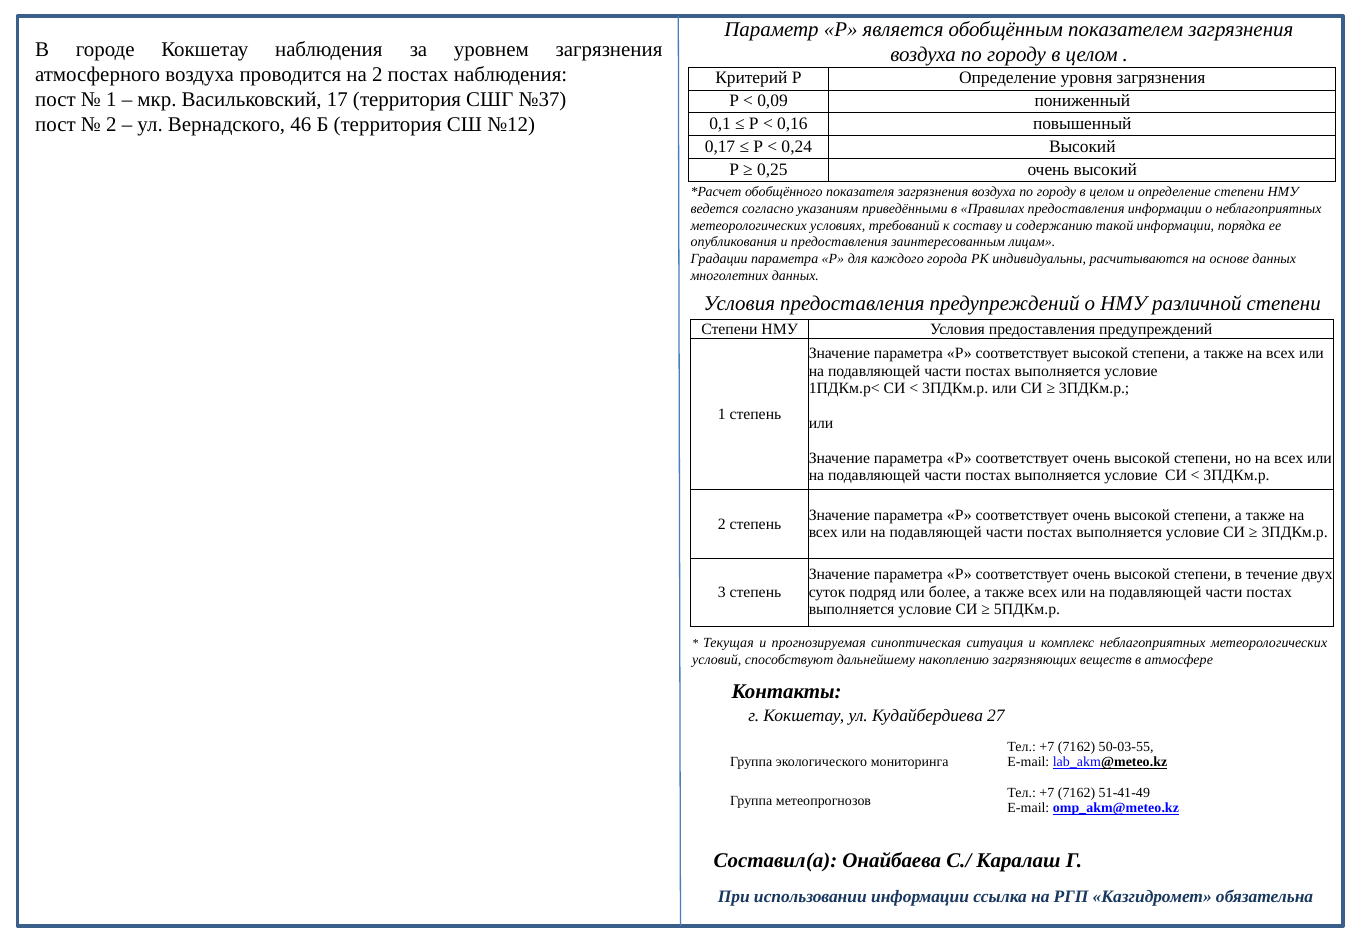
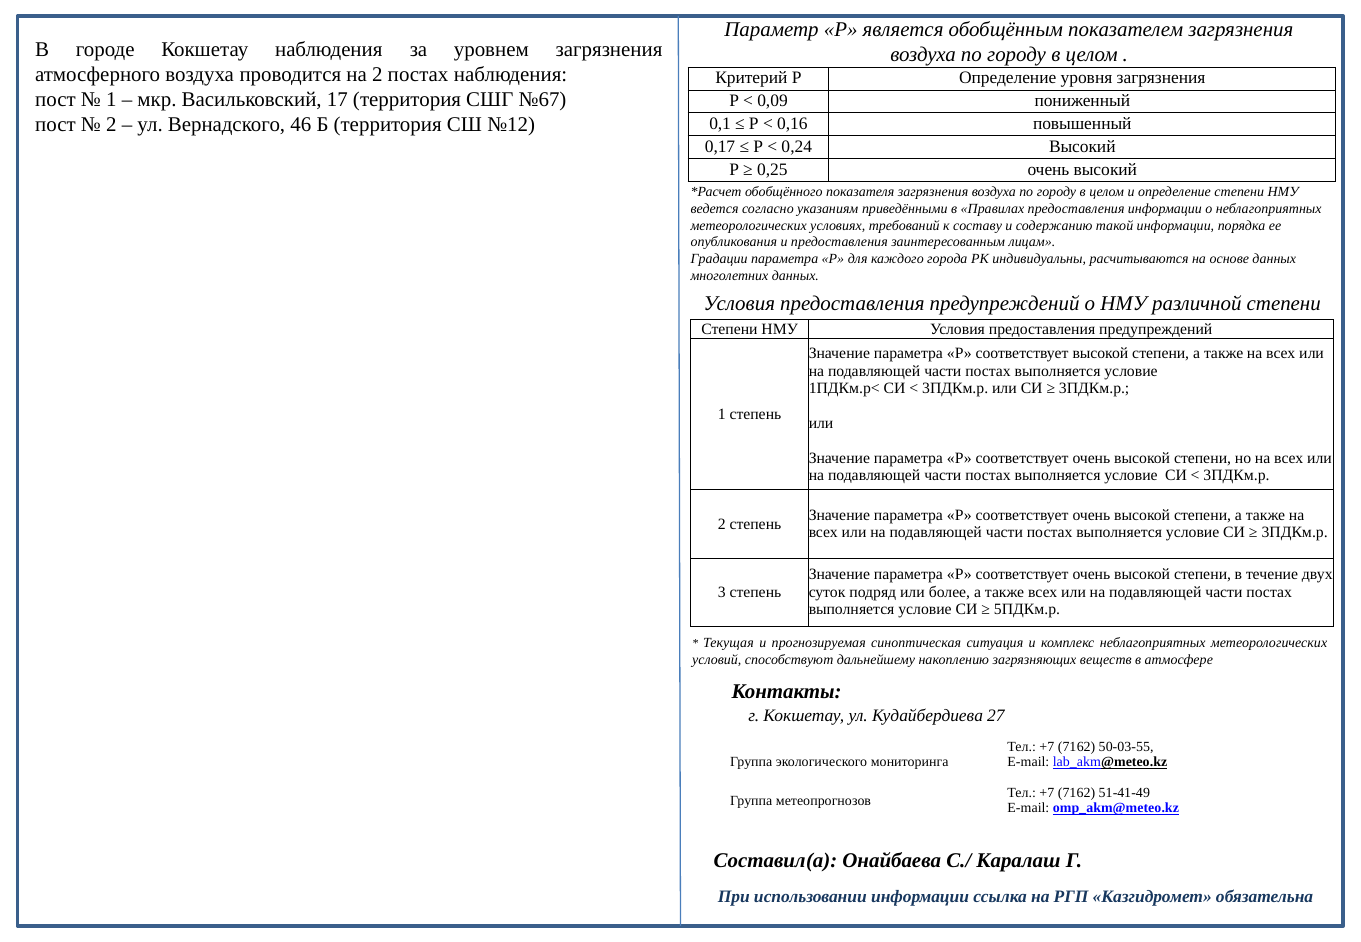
№37: №37 -> №67
